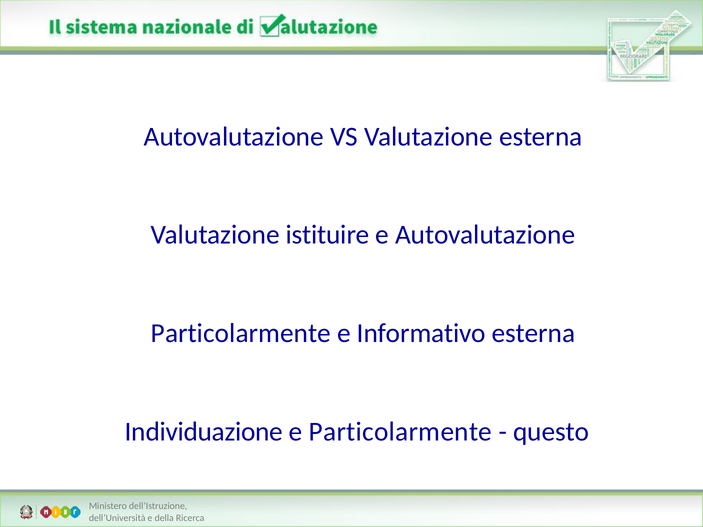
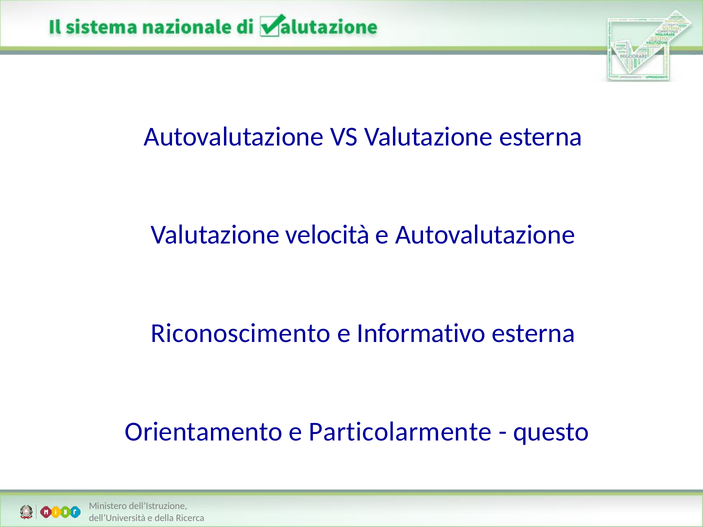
istituire: istituire -> velocità
Particolarmente at (241, 334): Particolarmente -> Riconoscimento
Individuazione: Individuazione -> Orientamento
